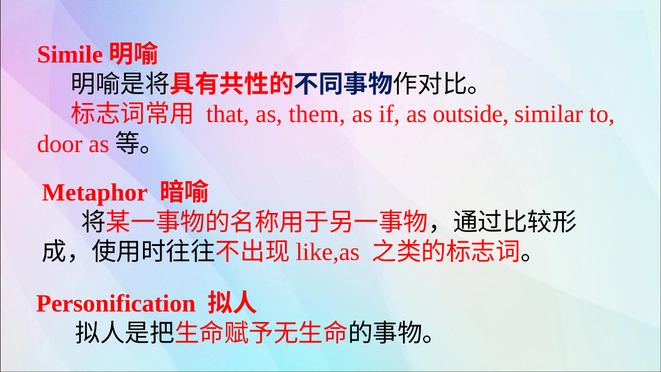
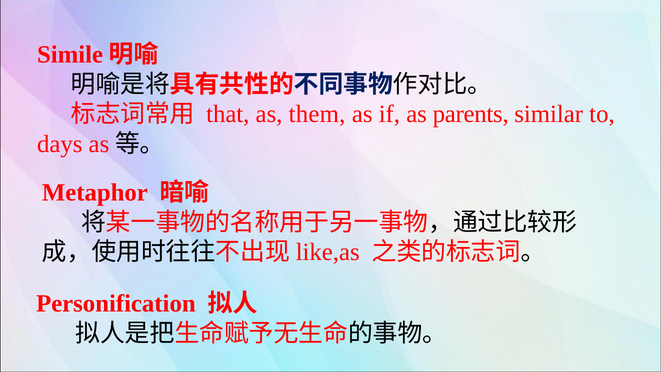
outside: outside -> parents
door: door -> days
